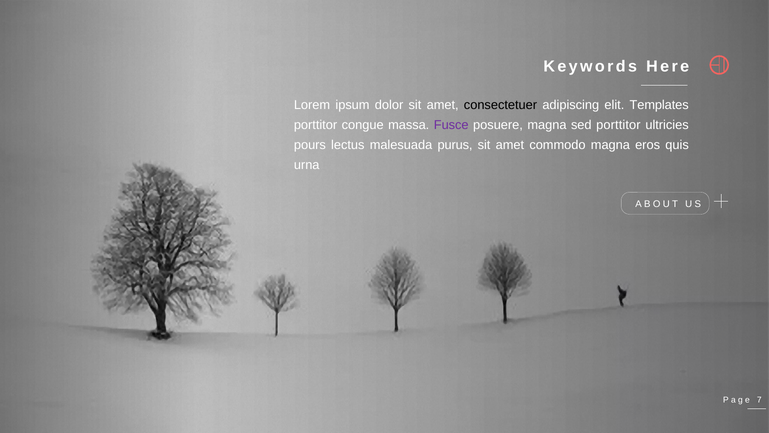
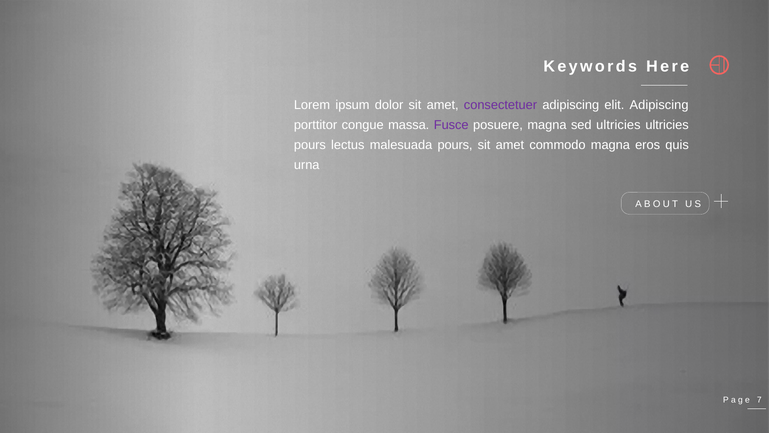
consectetuer colour: black -> purple
elit Templates: Templates -> Adipiscing
sed porttitor: porttitor -> ultricies
malesuada purus: purus -> pours
